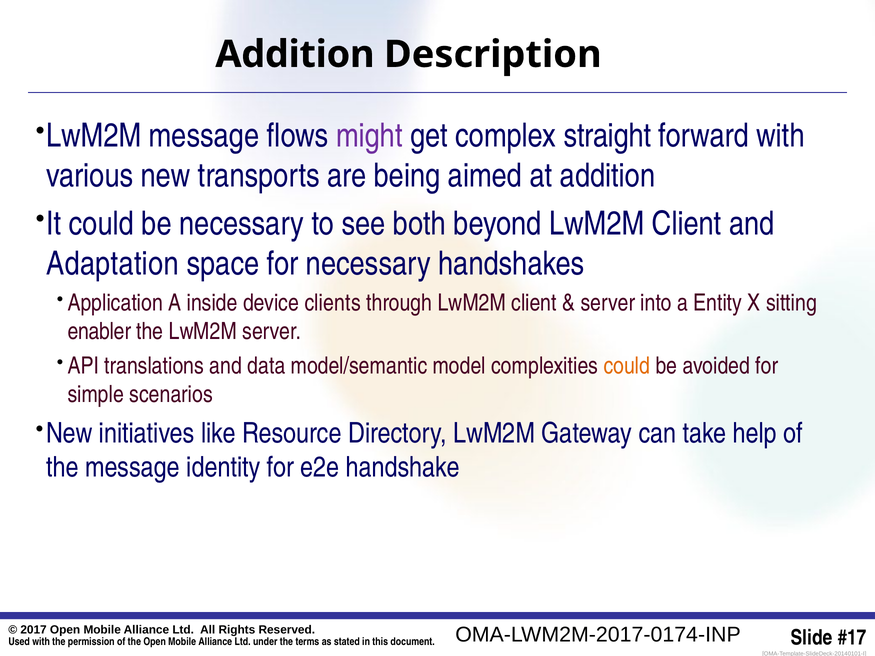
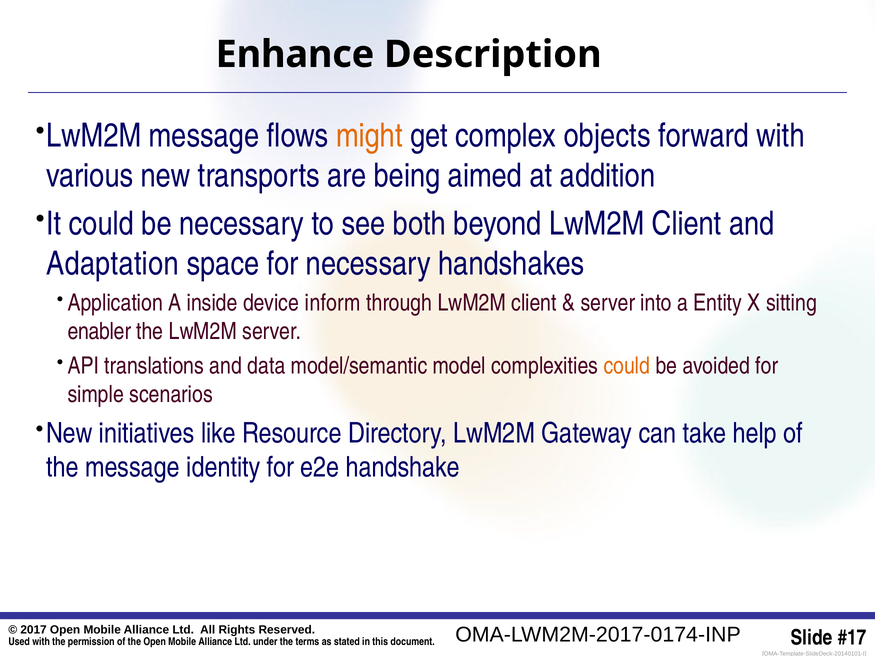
Addition at (295, 54): Addition -> Enhance
might colour: purple -> orange
straight: straight -> objects
clients: clients -> inform
